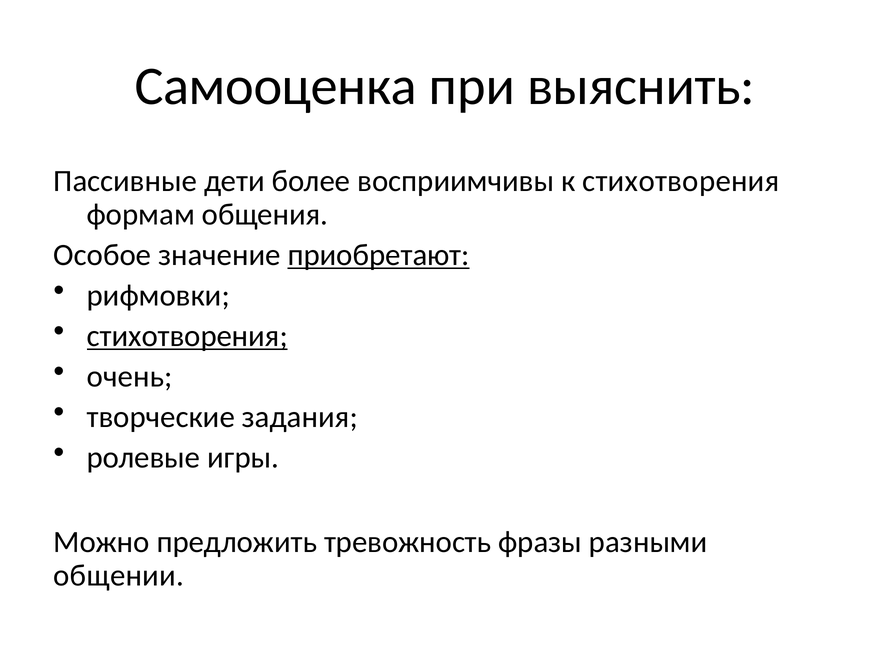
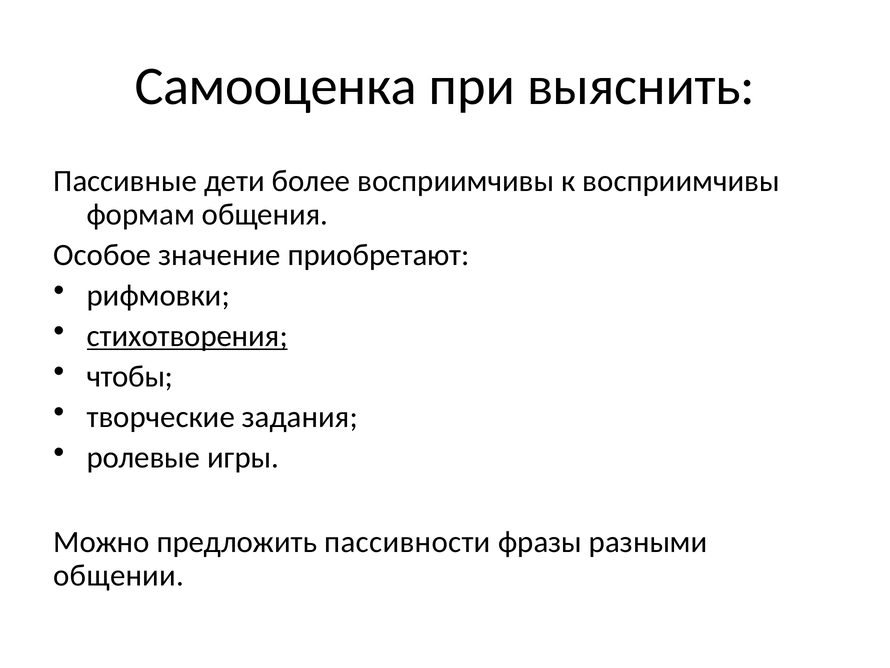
к стихотворения: стихотворения -> восприимчивы
приобретают underline: present -> none
очень: очень -> чтобы
тревожность: тревожность -> пассивности
